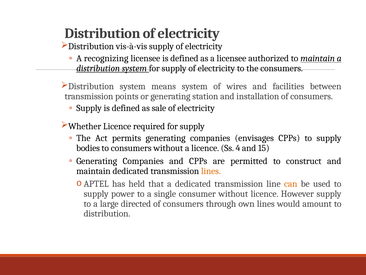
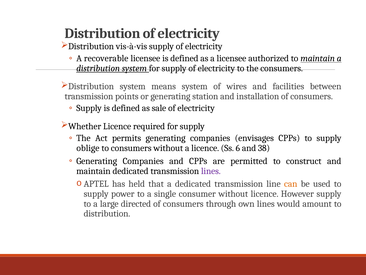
recognizing: recognizing -> recoverable
bodies: bodies -> oblige
4: 4 -> 6
15: 15 -> 38
lines at (211, 171) colour: orange -> purple
